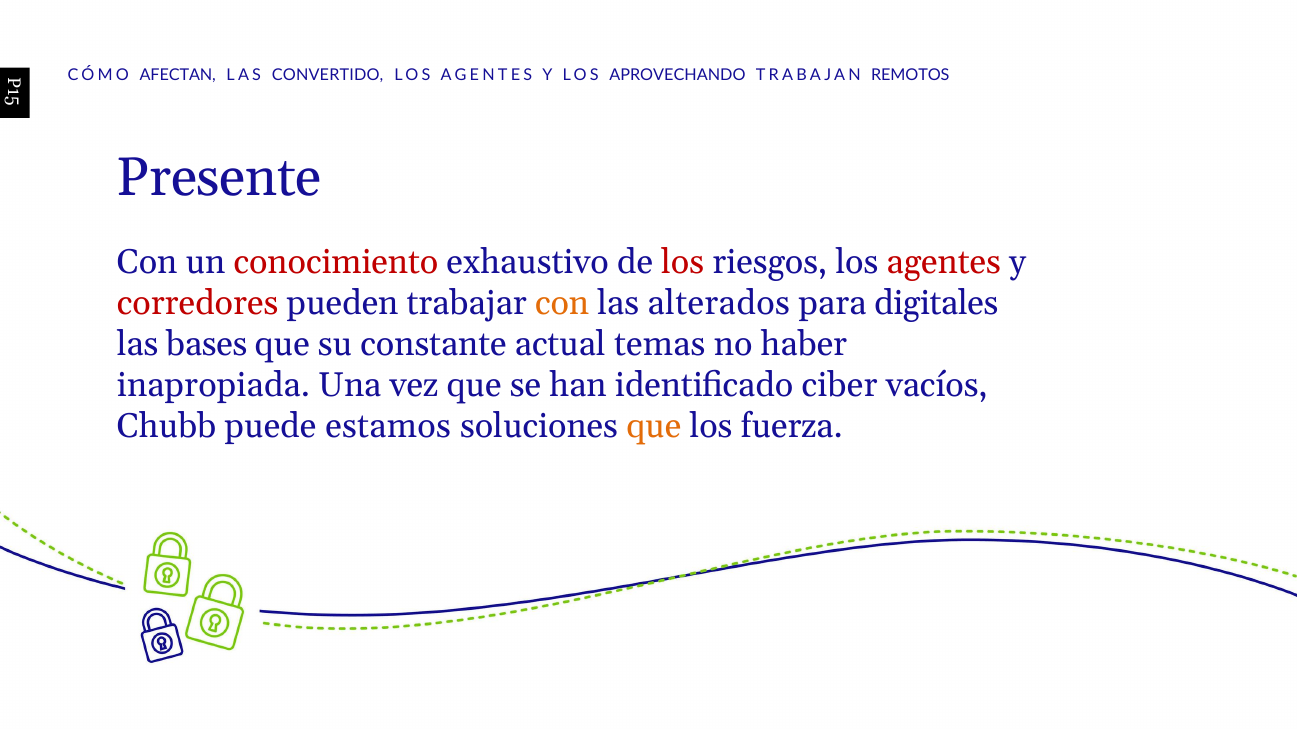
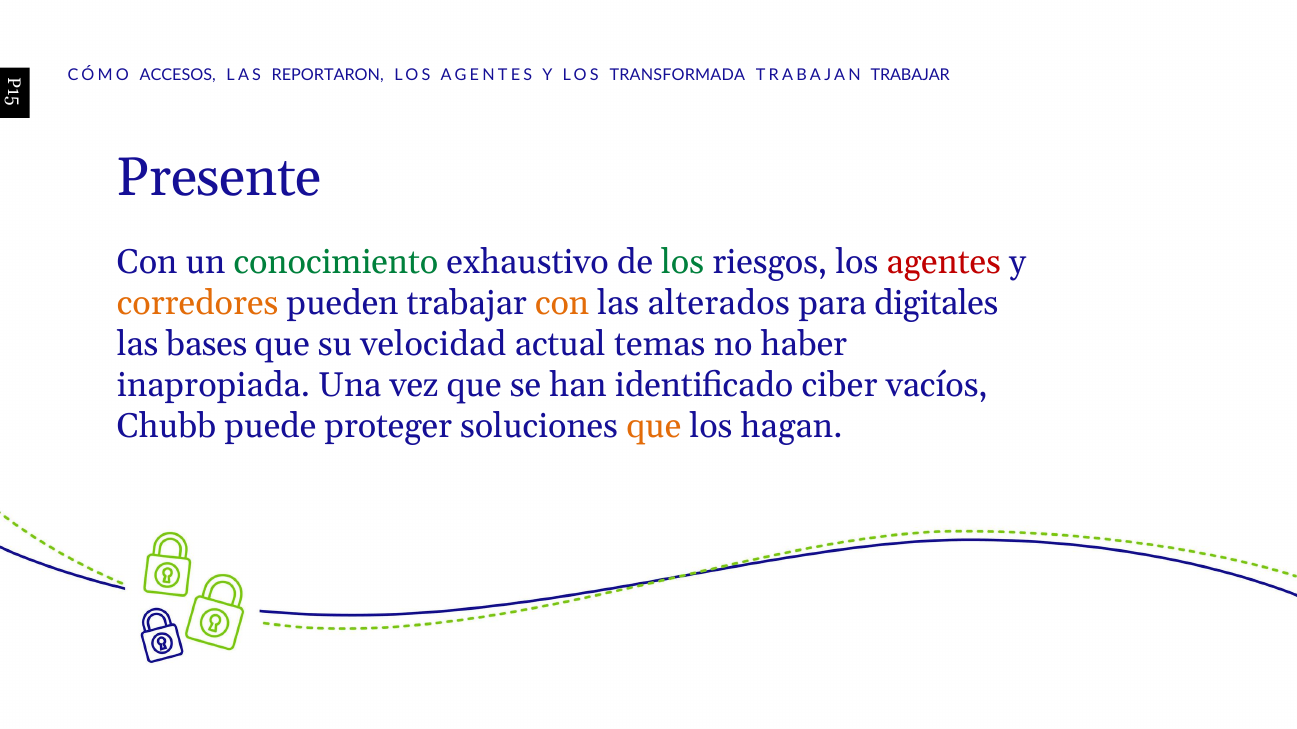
AFECTAN: AFECTAN -> ACCESOS
CONVERTIDO: CONVERTIDO -> REPORTARON
APROVECHANDO: APROVECHANDO -> TRANSFORMADA
TRABAJAN REMOTOS: REMOTOS -> TRABAJAR
conocimiento colour: red -> green
los at (683, 262) colour: red -> green
corredores colour: red -> orange
constante: constante -> velocidad
estamos: estamos -> proteger
fuerza: fuerza -> hagan
